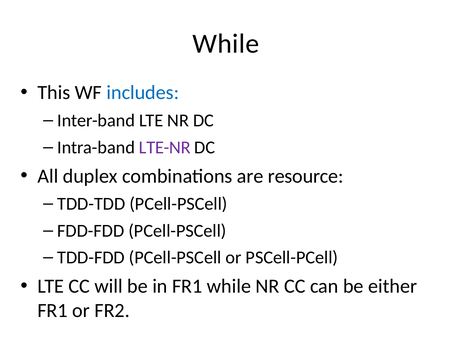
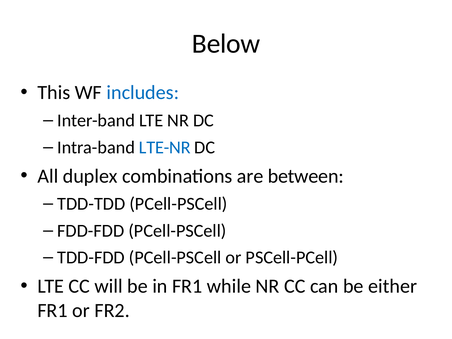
While at (226, 44): While -> Below
LTE-NR colour: purple -> blue
resource: resource -> between
